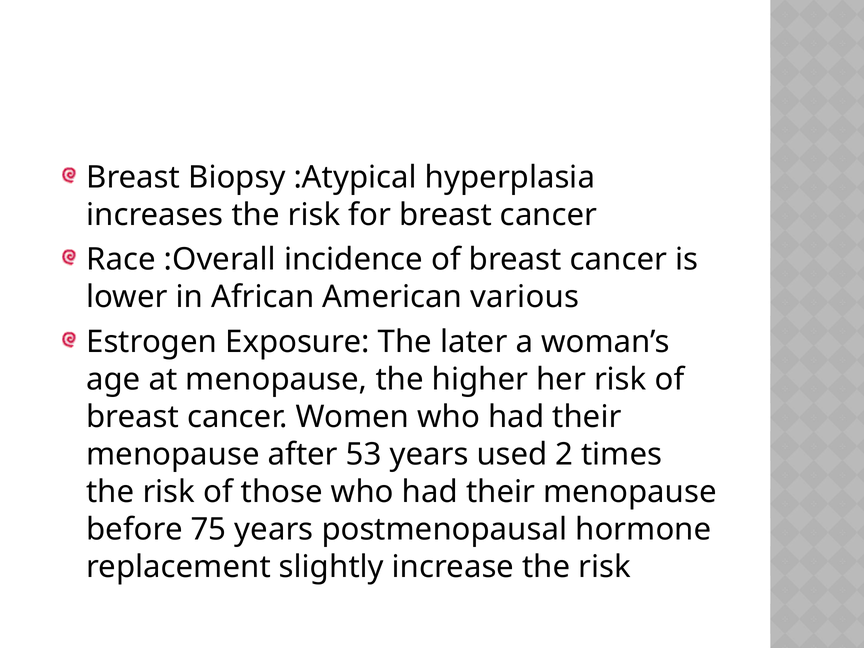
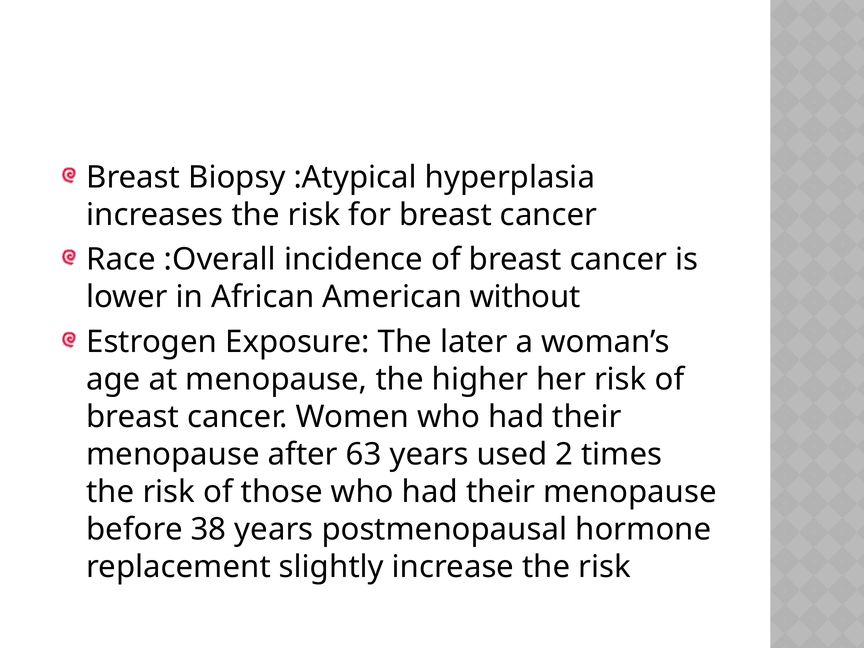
various: various -> without
53: 53 -> 63
75: 75 -> 38
